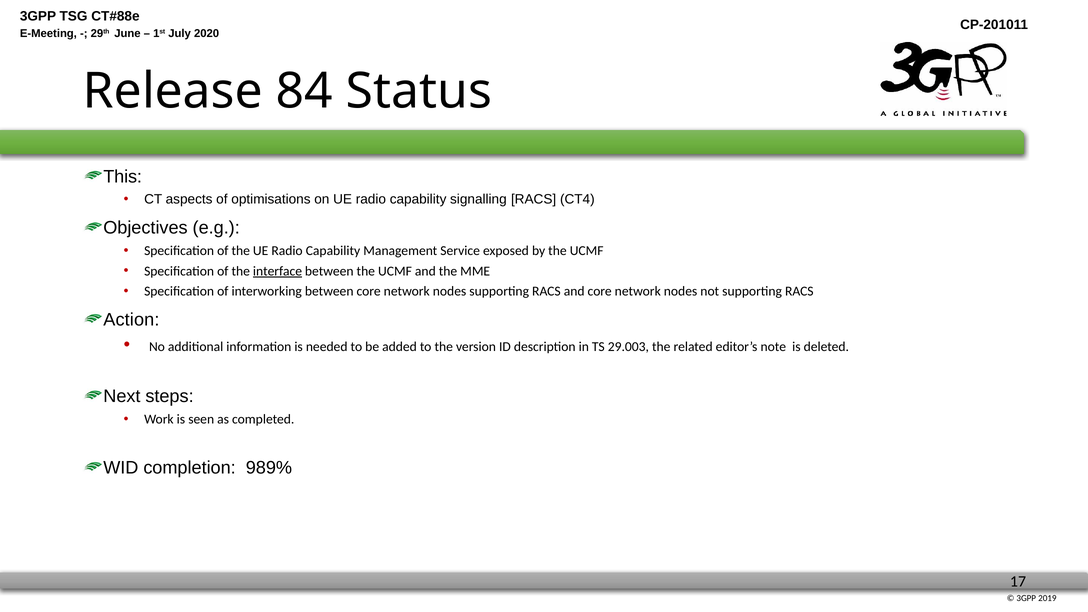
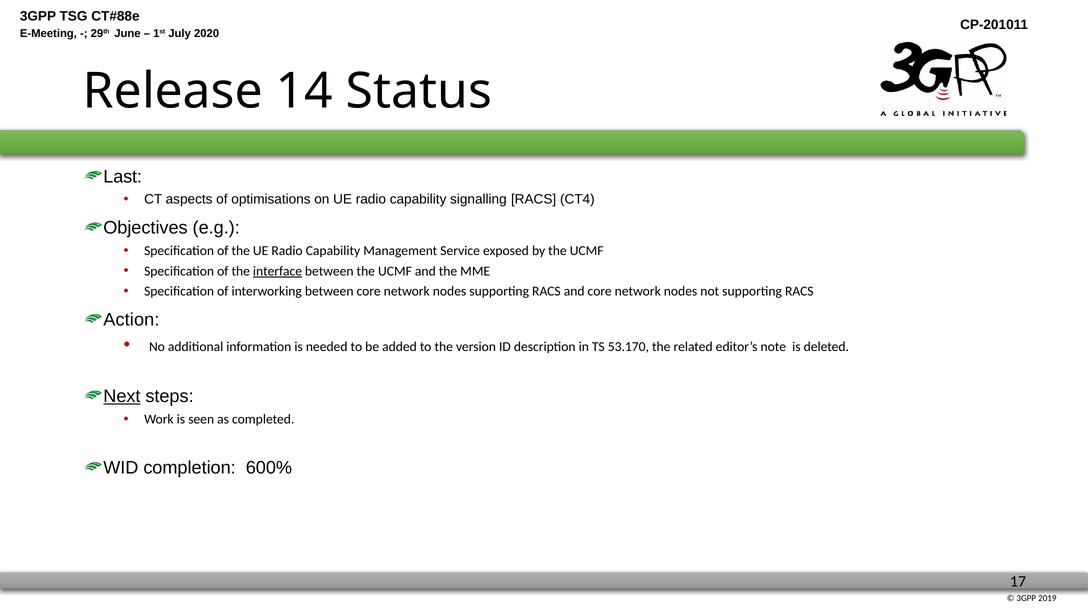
84: 84 -> 14
This: This -> Last
29.003: 29.003 -> 53.170
Next underline: none -> present
989%: 989% -> 600%
